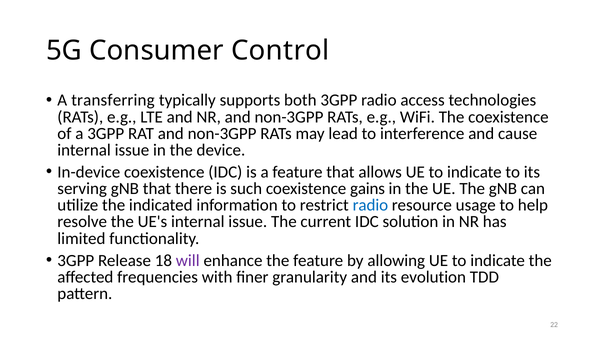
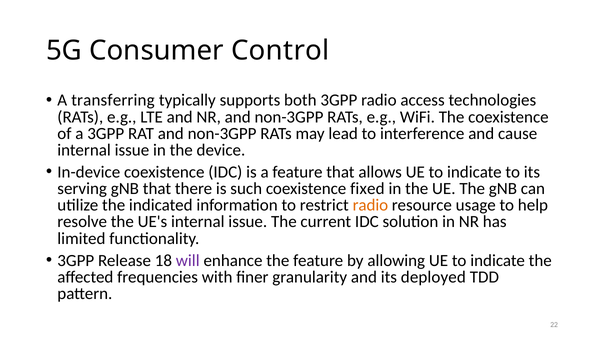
gains: gains -> fixed
radio at (370, 205) colour: blue -> orange
evolution: evolution -> deployed
